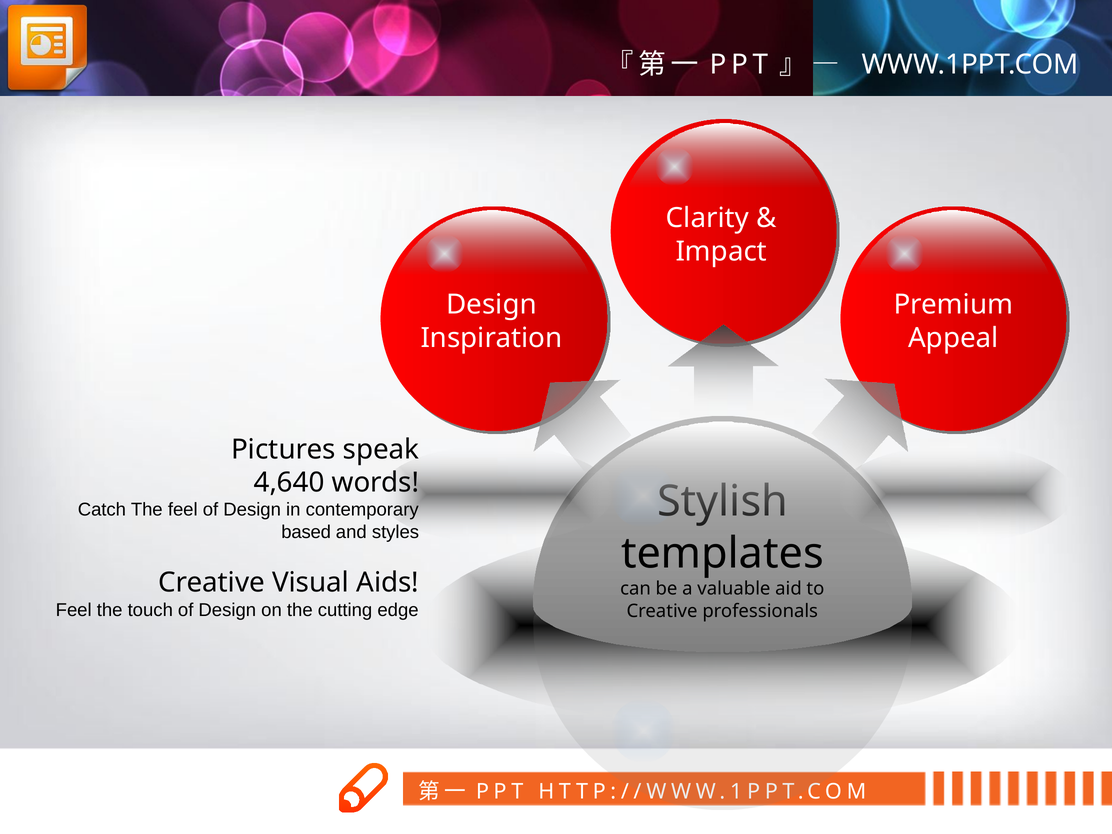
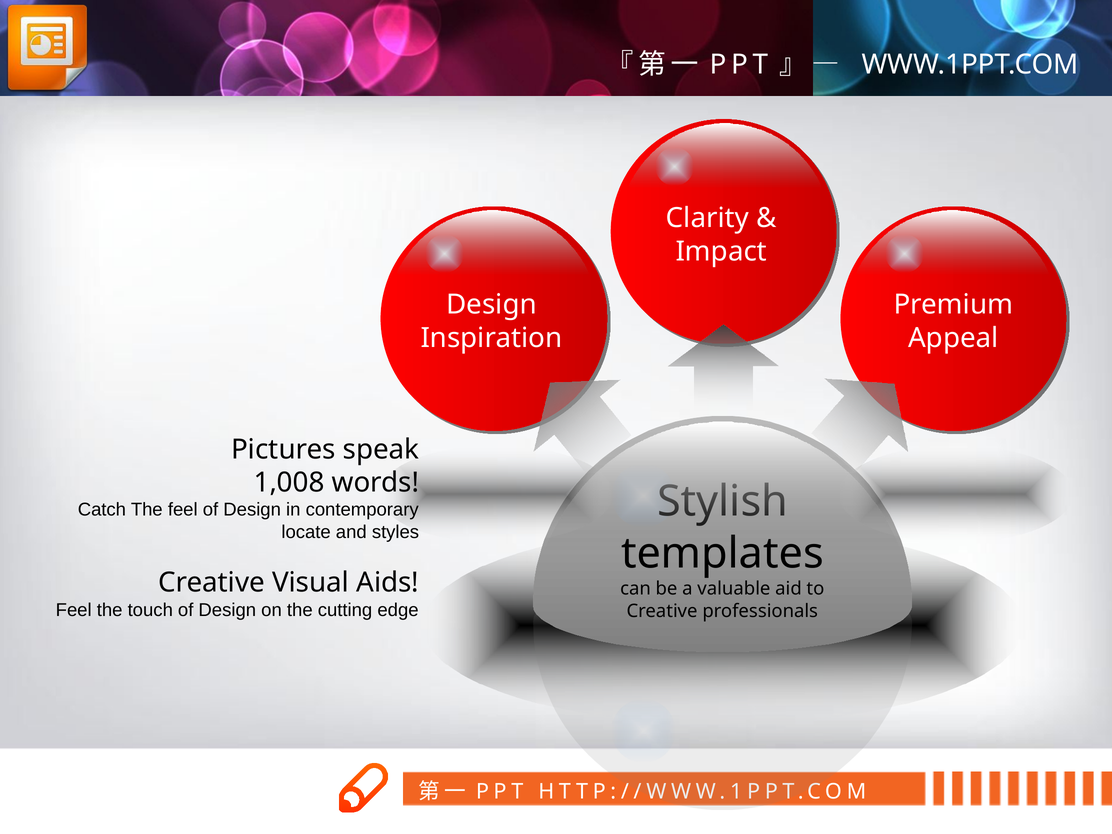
4,640: 4,640 -> 1,008
based: based -> locate
